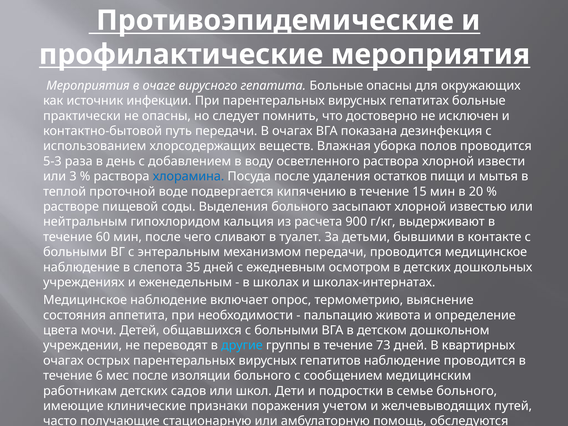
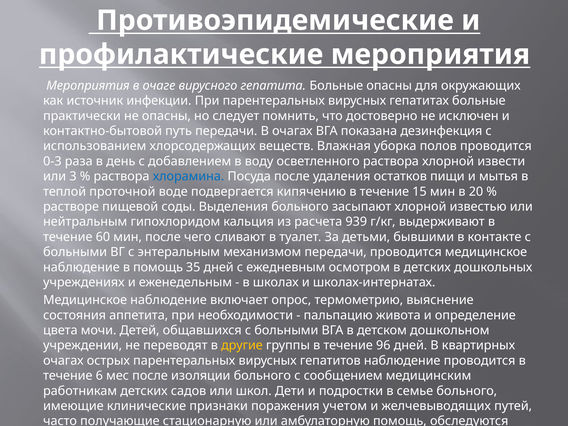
5-3: 5-3 -> 0-3
900: 900 -> 939
в слепота: слепота -> помощь
другие colour: light blue -> yellow
73: 73 -> 96
